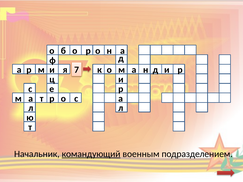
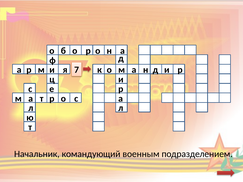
командующий underline: present -> none
